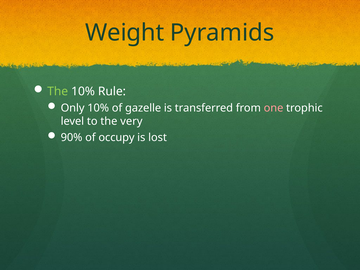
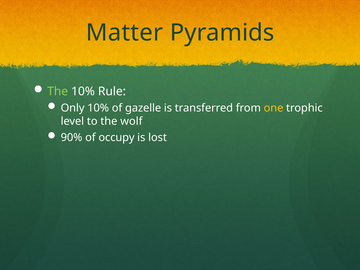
Weight: Weight -> Matter
one colour: pink -> yellow
very: very -> wolf
